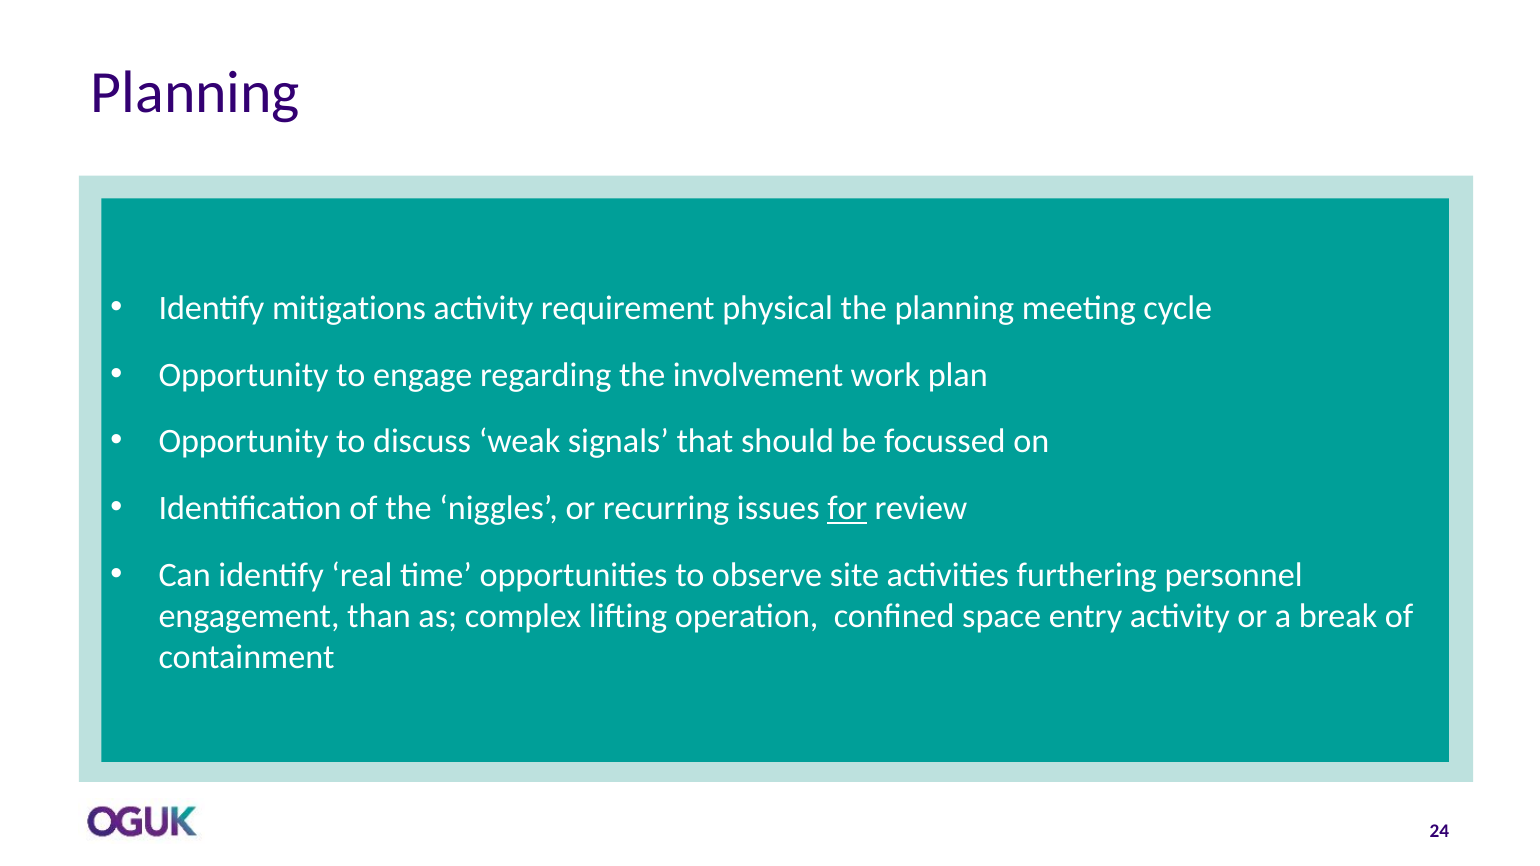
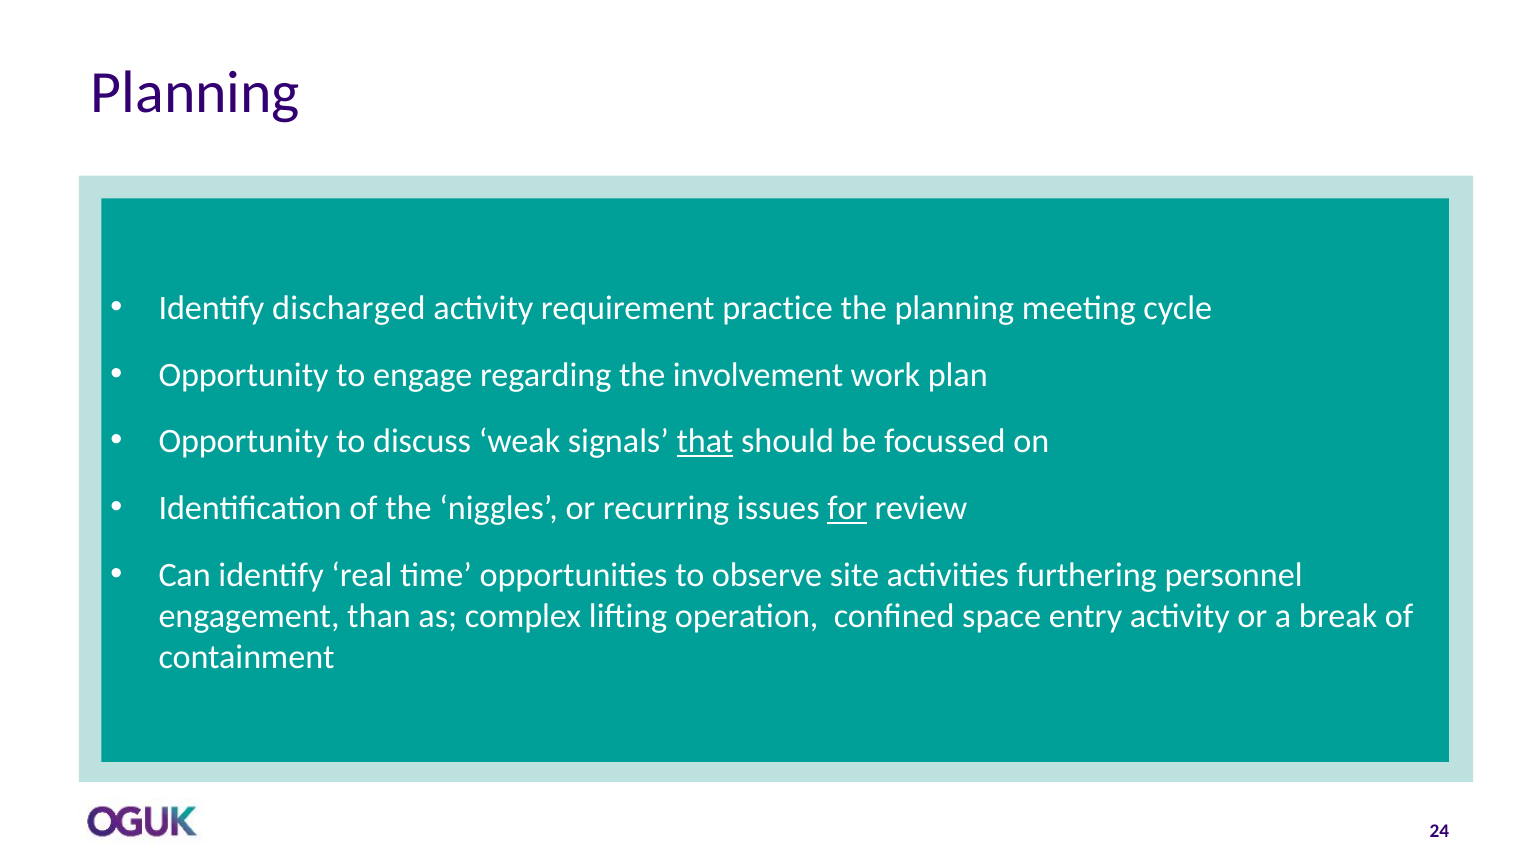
mitigations: mitigations -> discharged
physical: physical -> practice
that underline: none -> present
